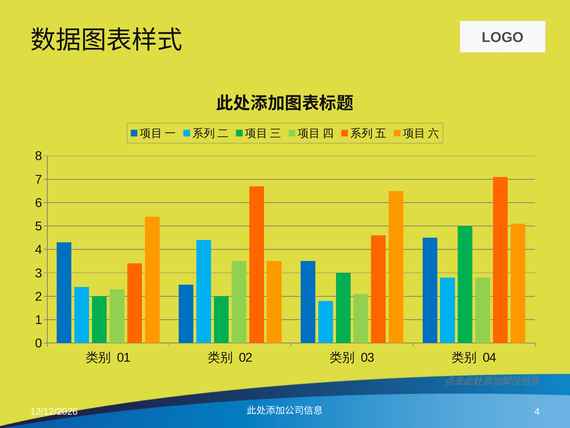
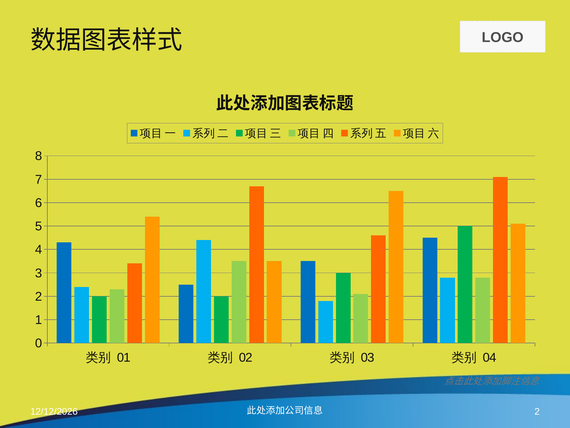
4 at (537, 411): 4 -> 2
